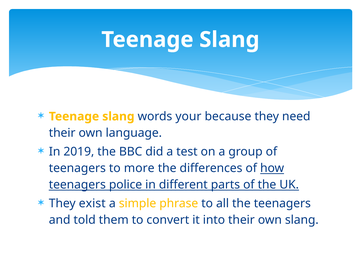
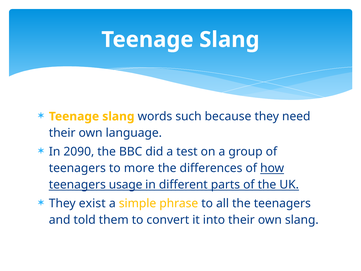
your: your -> such
2019: 2019 -> 2090
police: police -> usage
